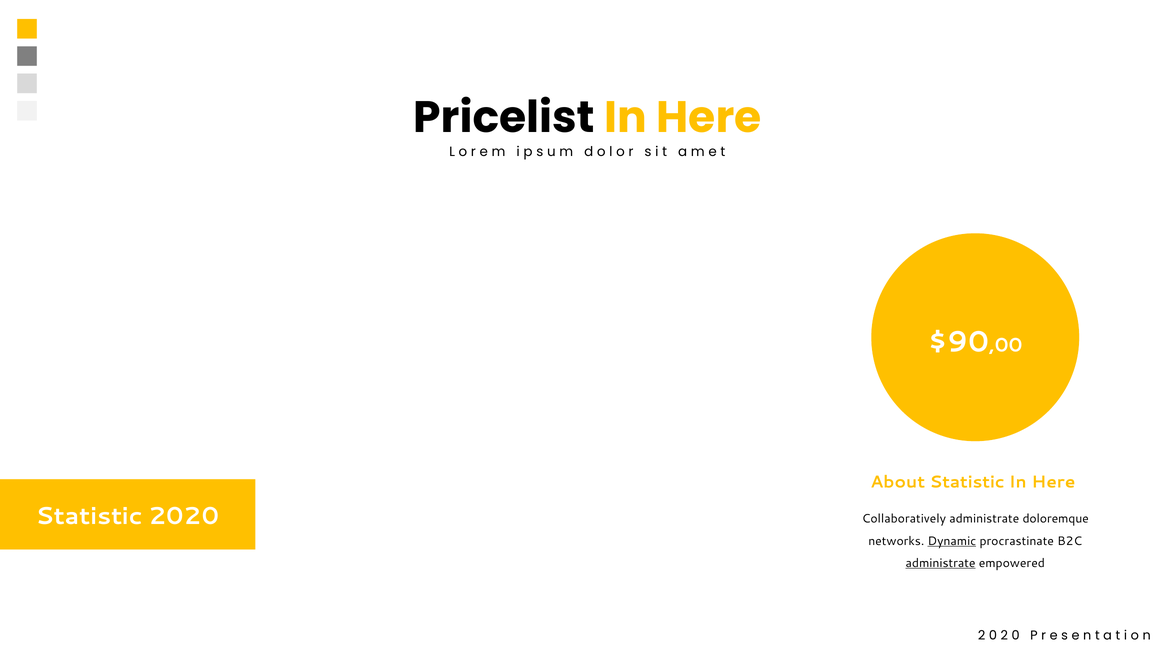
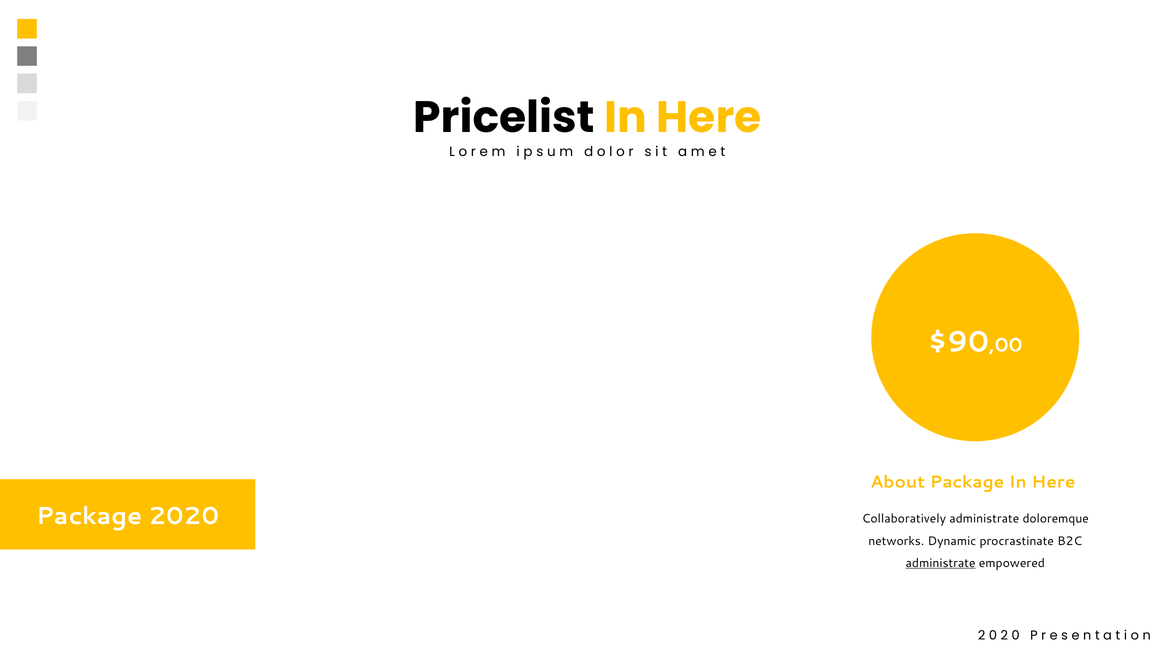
About Statistic: Statistic -> Package
Statistic at (89, 516): Statistic -> Package
Dynamic underline: present -> none
